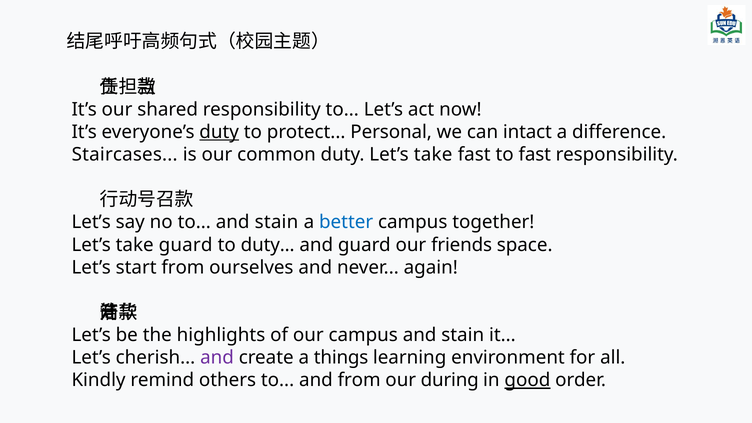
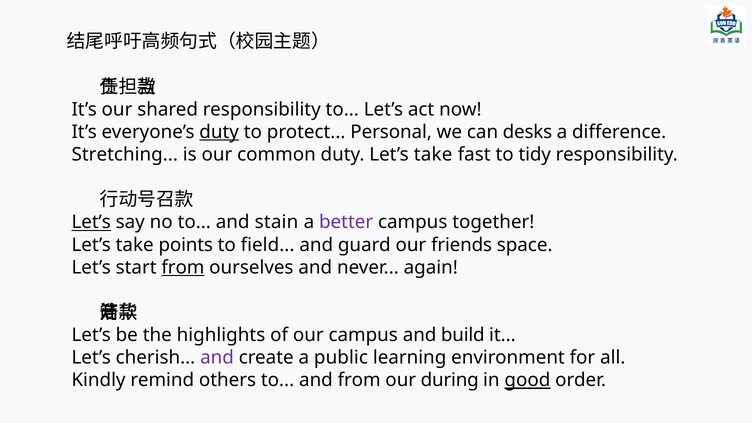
intact: intact -> desks
Staircases: Staircases -> Stretching
to fast: fast -> tidy
Let’s at (91, 222) underline: none -> present
better colour: blue -> purple
take guard: guard -> points
to duty: duty -> field
from at (183, 267) underline: none -> present
campus and stain: stain -> build
things: things -> public
